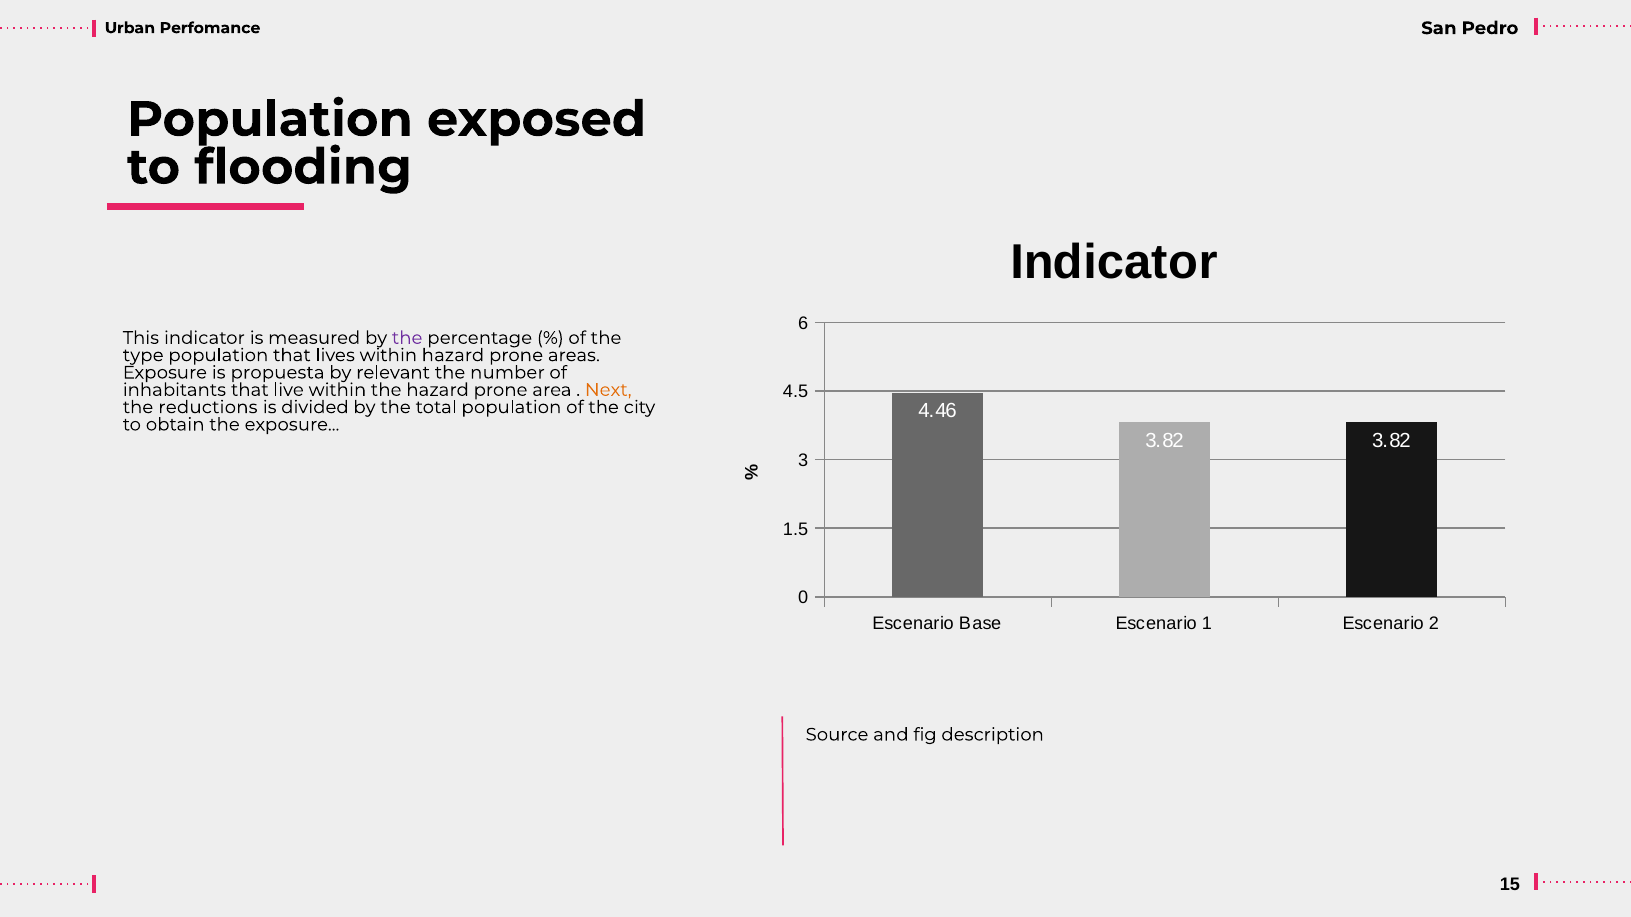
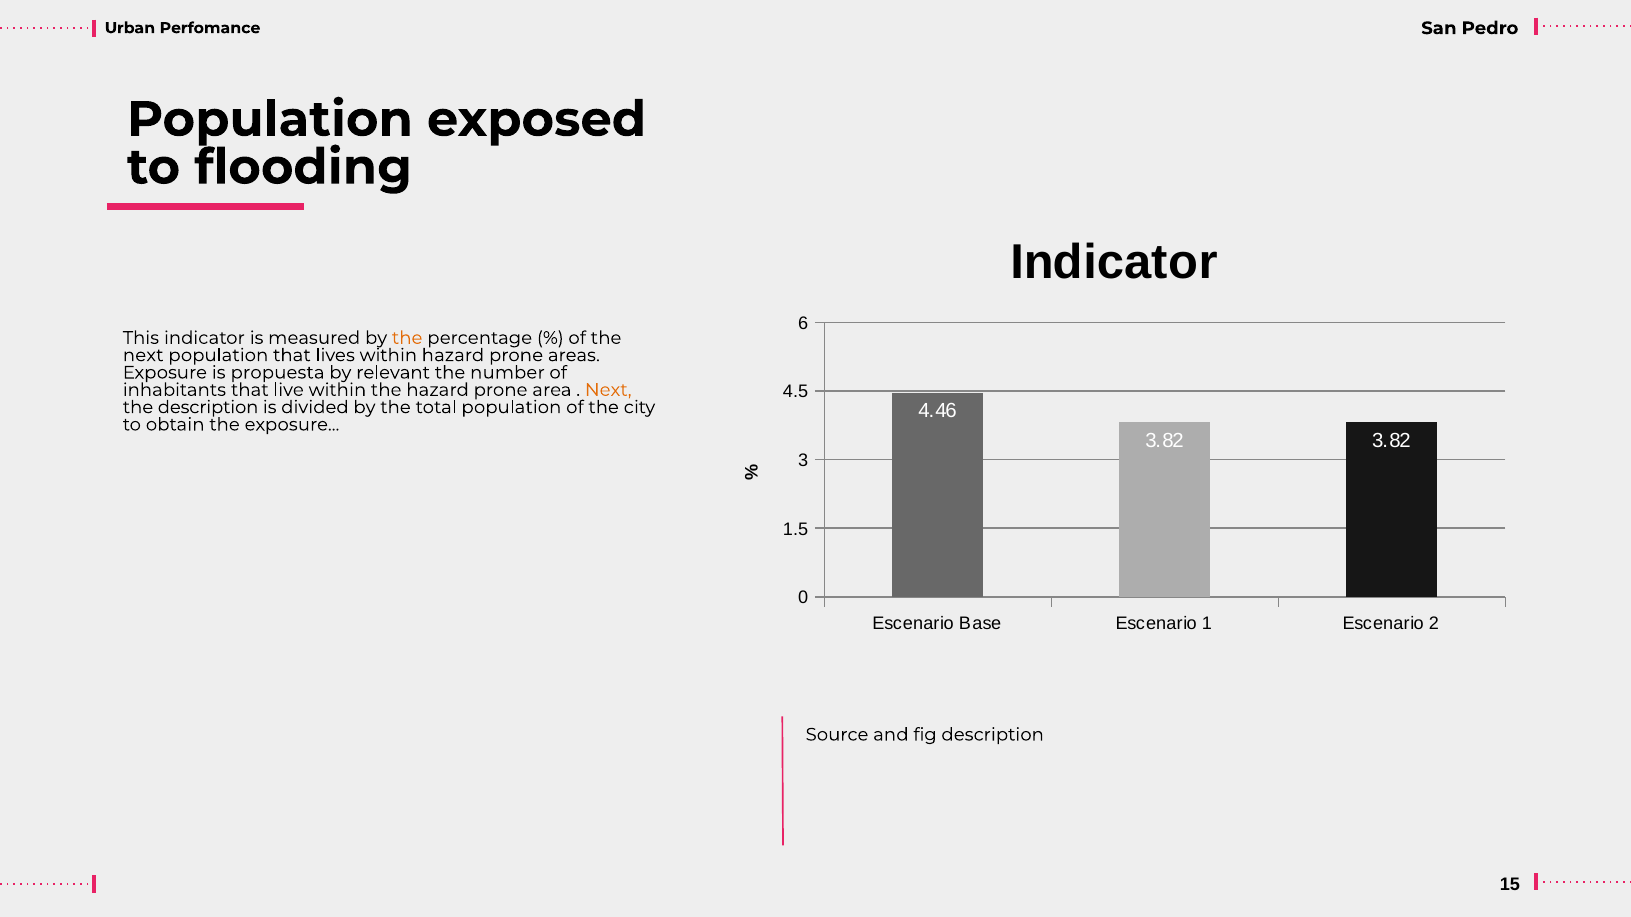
the at (407, 338) colour: purple -> orange
type at (143, 355): type -> next
the reductions: reductions -> description
